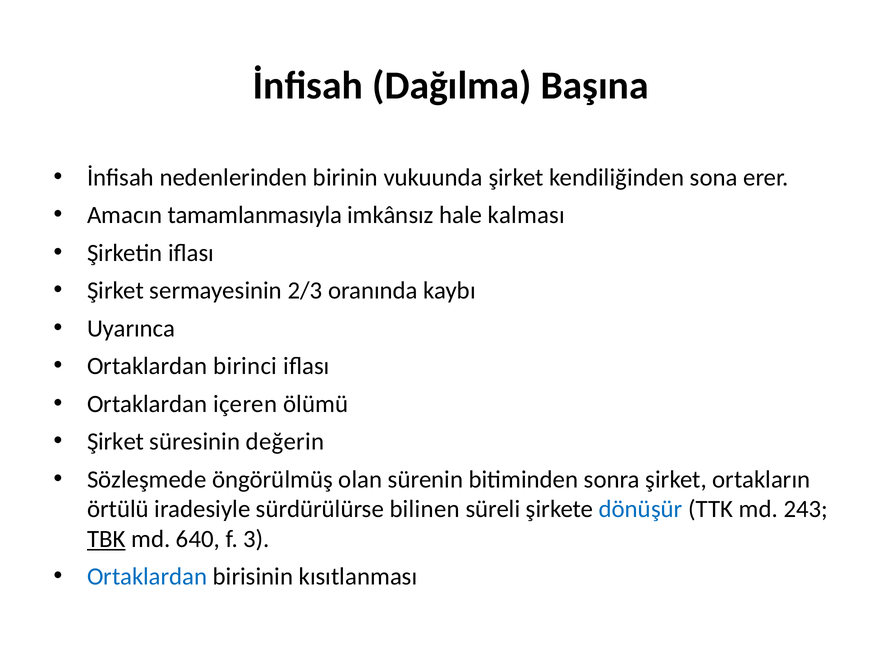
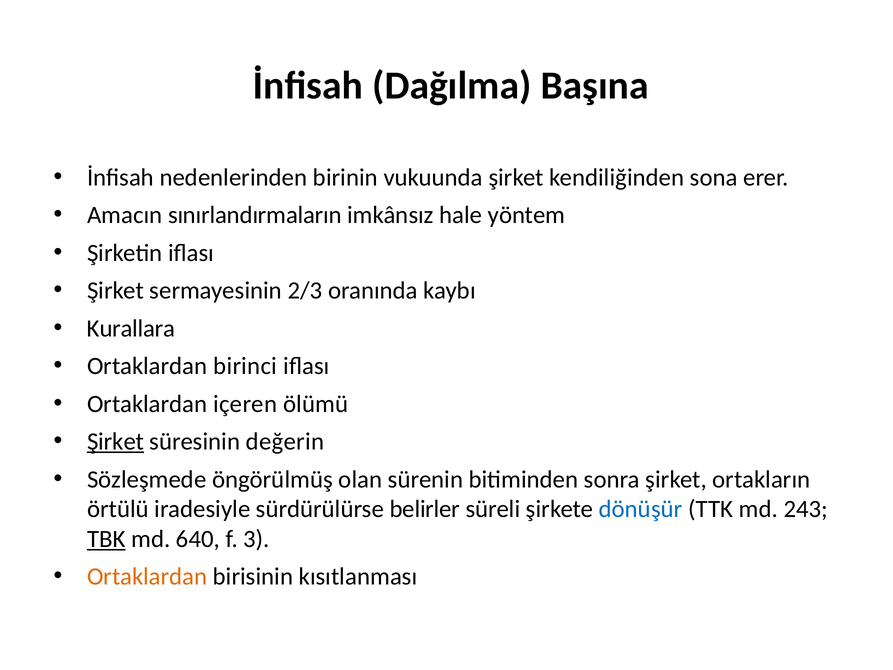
tamamlanmasıyla: tamamlanmasıyla -> sınırlandırmaların
kalması: kalması -> yöntem
Uyarınca: Uyarınca -> Kurallara
Şirket at (116, 441) underline: none -> present
bilinen: bilinen -> belirler
Ortaklardan at (147, 576) colour: blue -> orange
